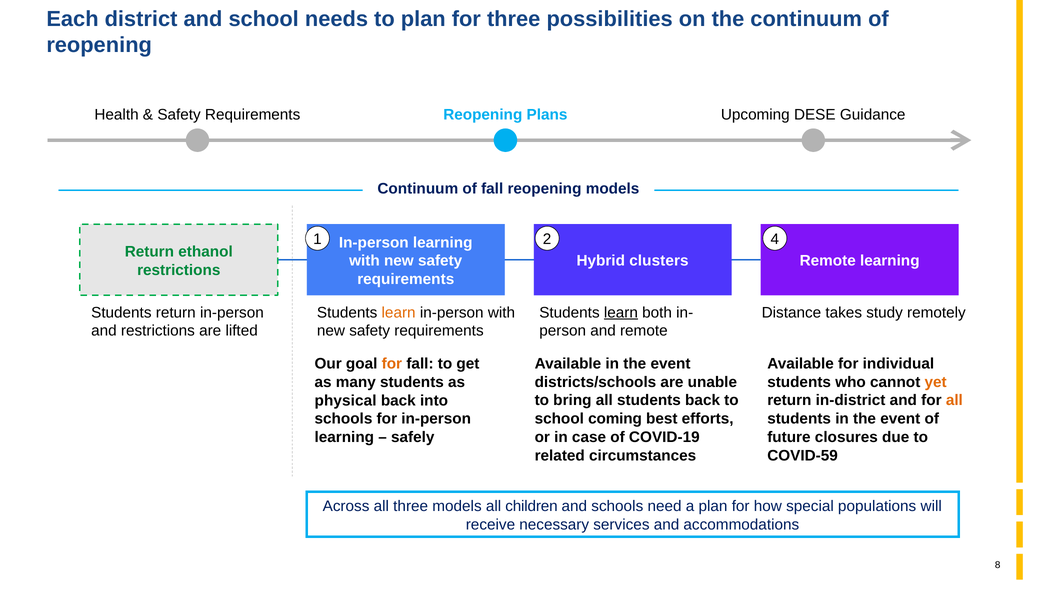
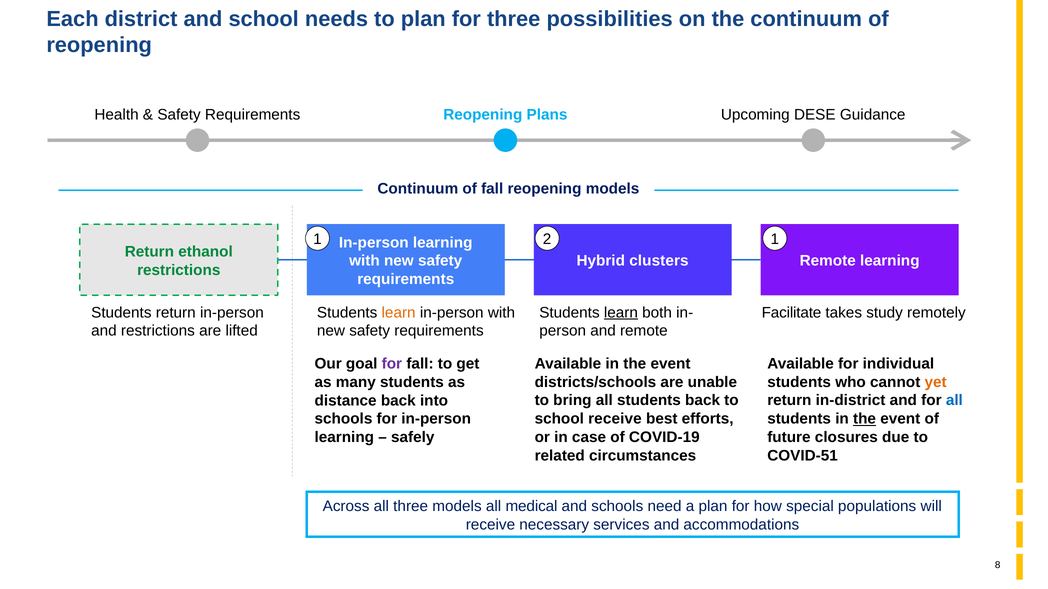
2 4: 4 -> 1
Distance: Distance -> Facilitate
for at (392, 364) colour: orange -> purple
physical: physical -> distance
all at (954, 401) colour: orange -> blue
school coming: coming -> receive
the at (865, 419) underline: none -> present
COVID-59: COVID-59 -> COVID-51
children: children -> medical
